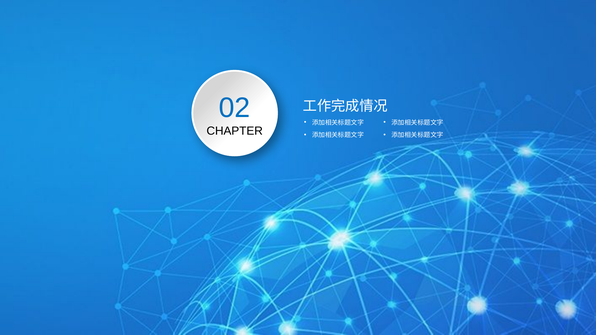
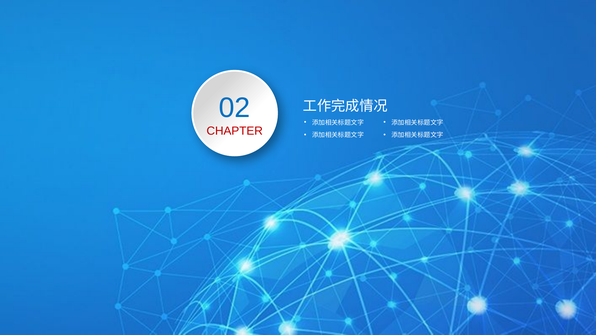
CHAPTER colour: black -> red
